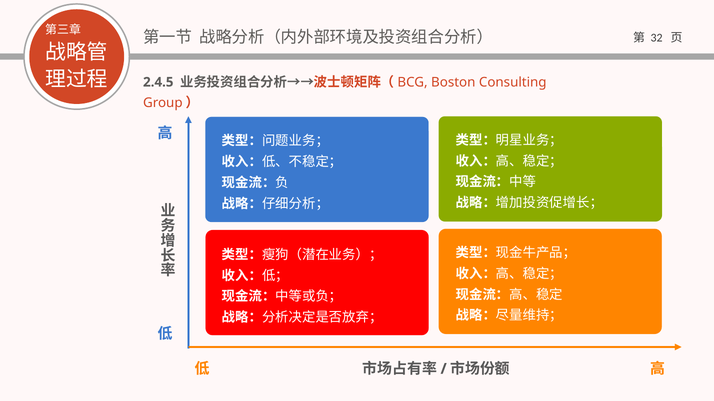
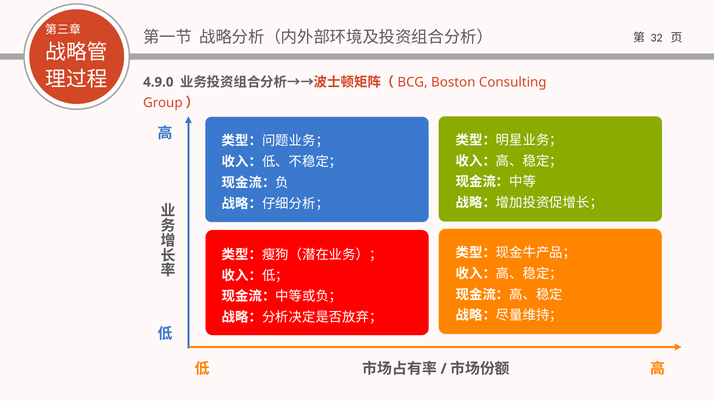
2.4.5: 2.4.5 -> 4.9.0
